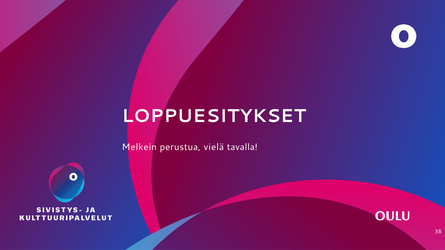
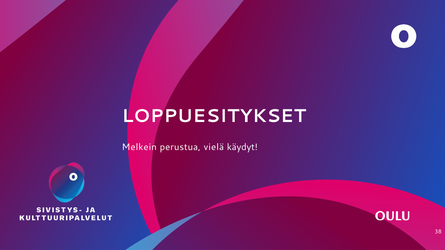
tavalla: tavalla -> käydyt
